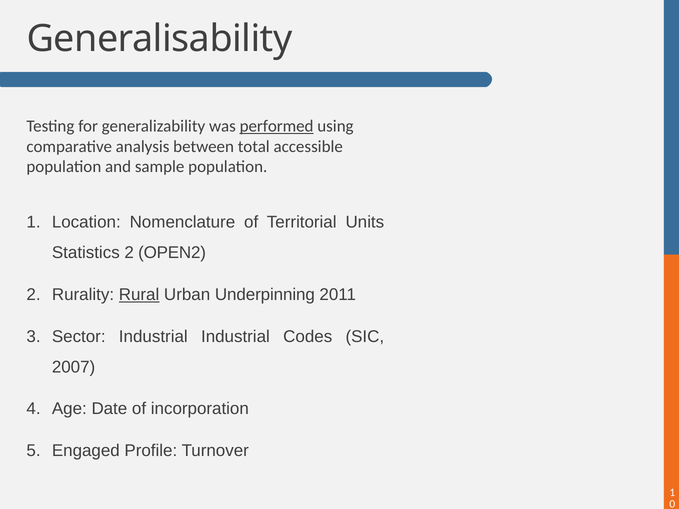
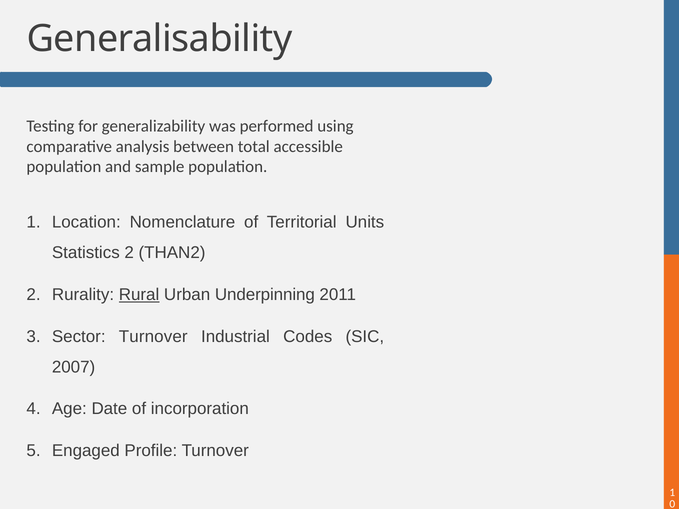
performed underline: present -> none
OPEN2: OPEN2 -> THAN2
Sector Industrial: Industrial -> Turnover
